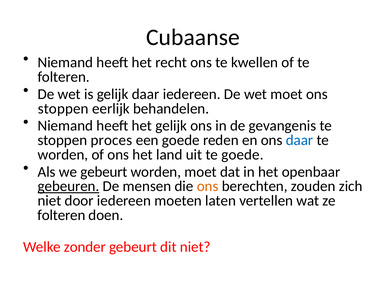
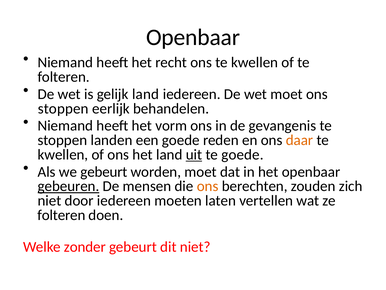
Cubaanse at (193, 37): Cubaanse -> Openbaar
gelijk daar: daar -> land
het gelijk: gelijk -> vorm
proces: proces -> landen
daar at (299, 140) colour: blue -> orange
worden at (63, 154): worden -> kwellen
uit underline: none -> present
